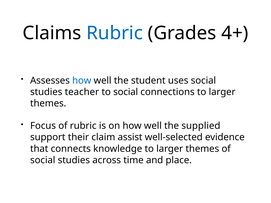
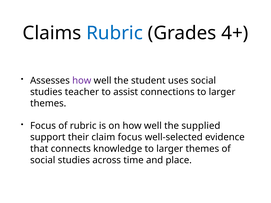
how at (82, 81) colour: blue -> purple
to social: social -> assist
claim assist: assist -> focus
